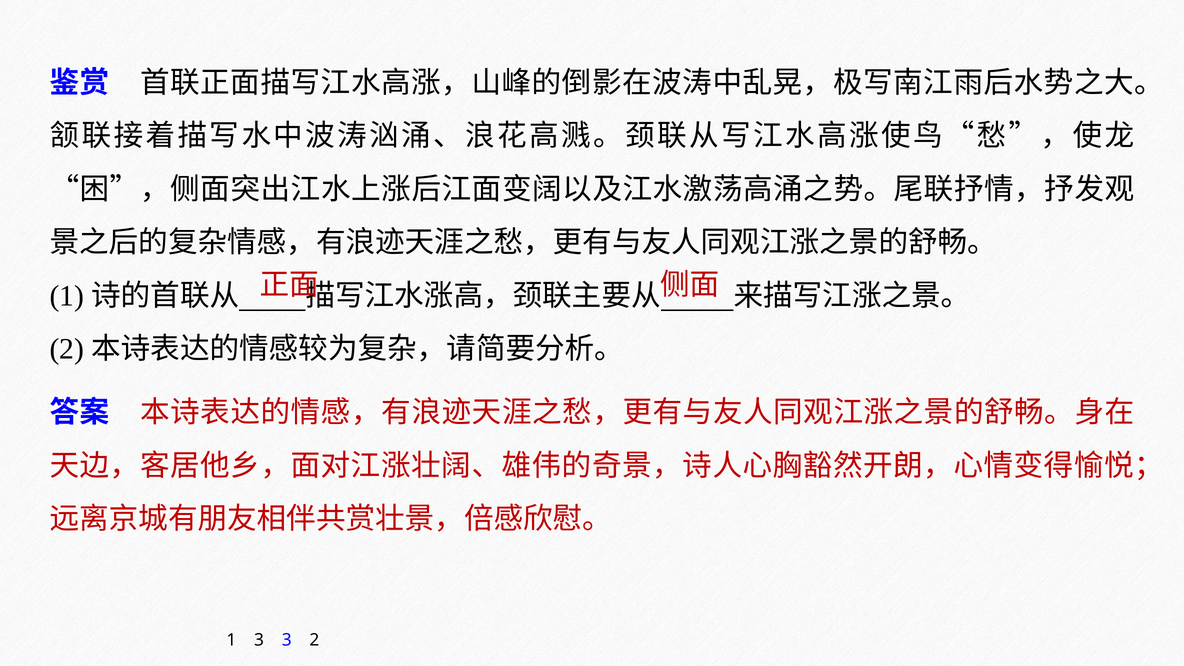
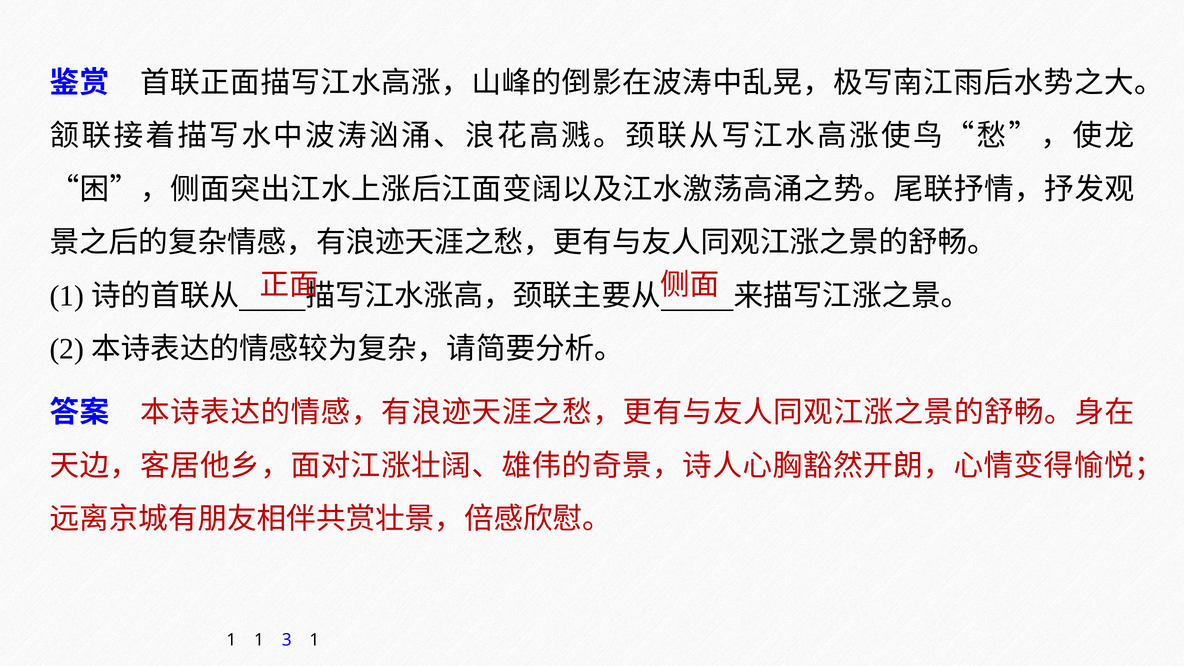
1 3: 3 -> 1
3 2: 2 -> 1
